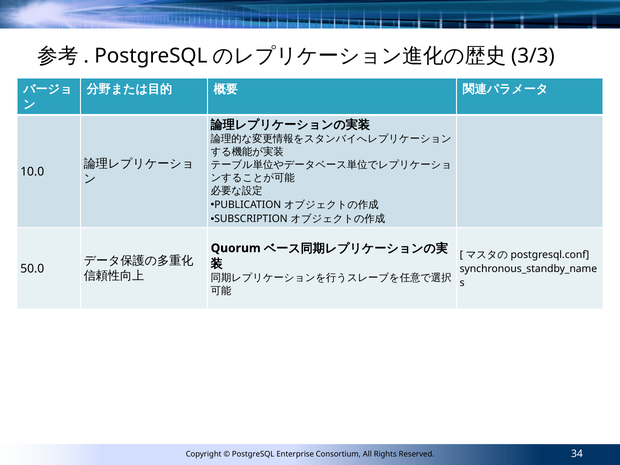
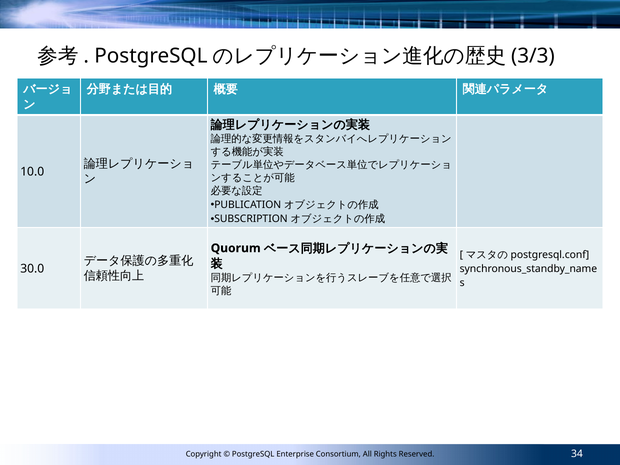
50.0: 50.0 -> 30.0
